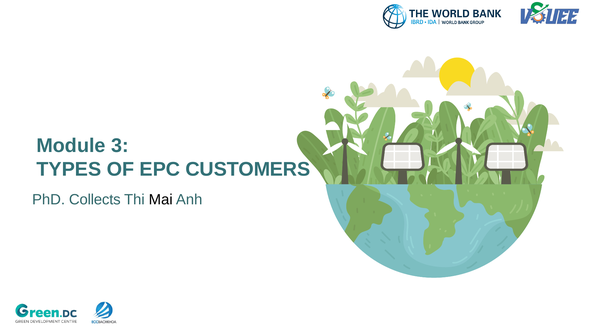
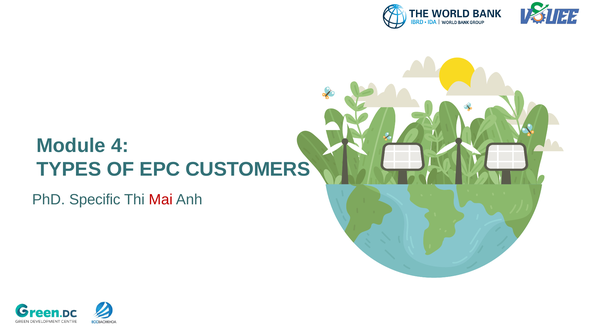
3: 3 -> 4
Collects: Collects -> Specific
Mai colour: black -> red
